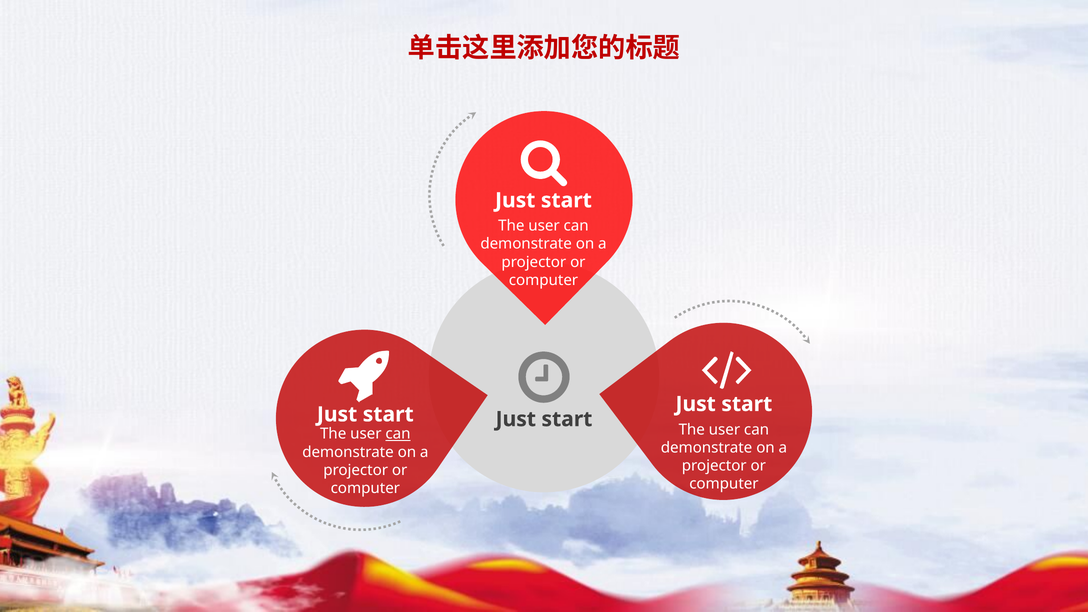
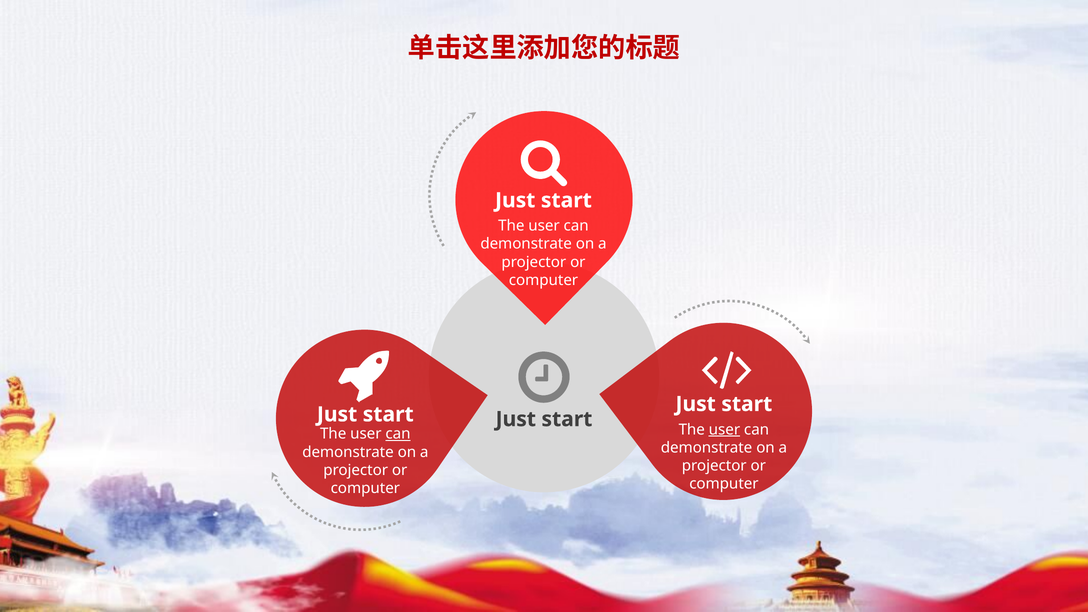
user at (724, 430) underline: none -> present
